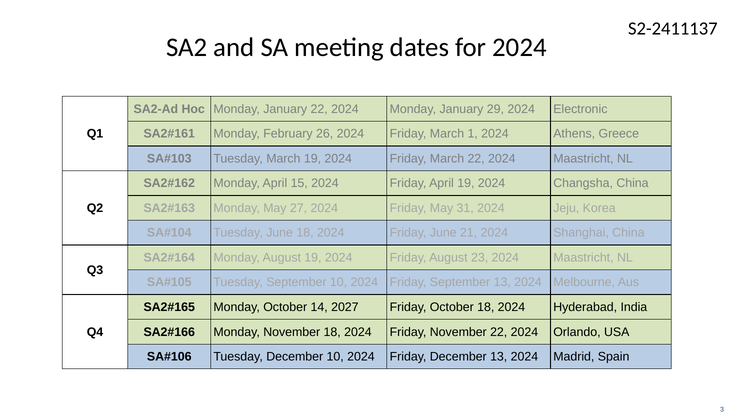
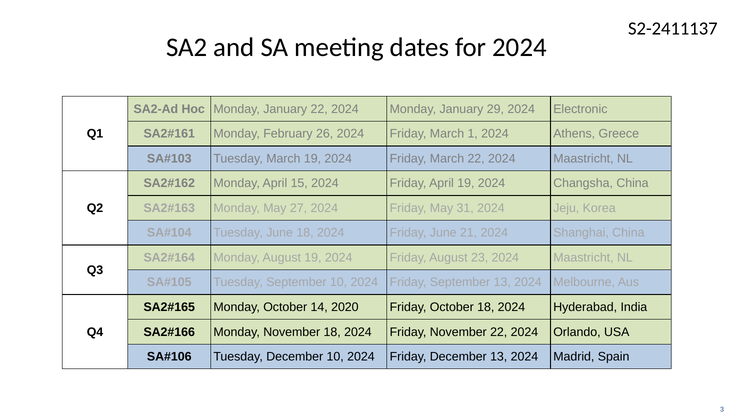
2027: 2027 -> 2020
